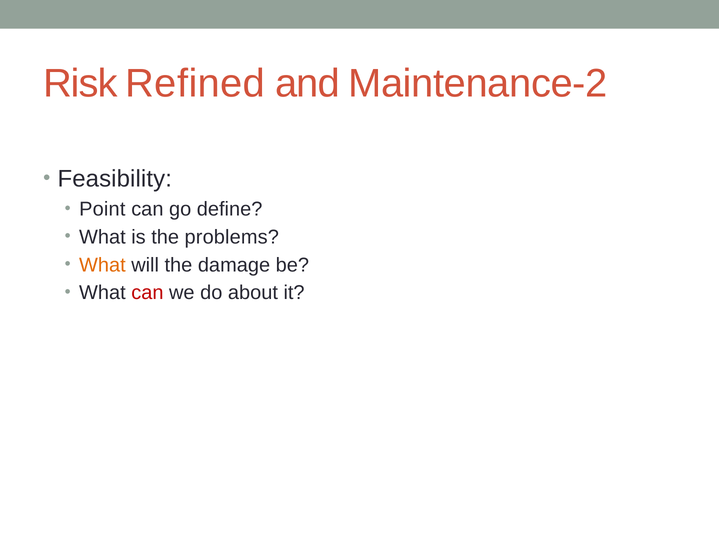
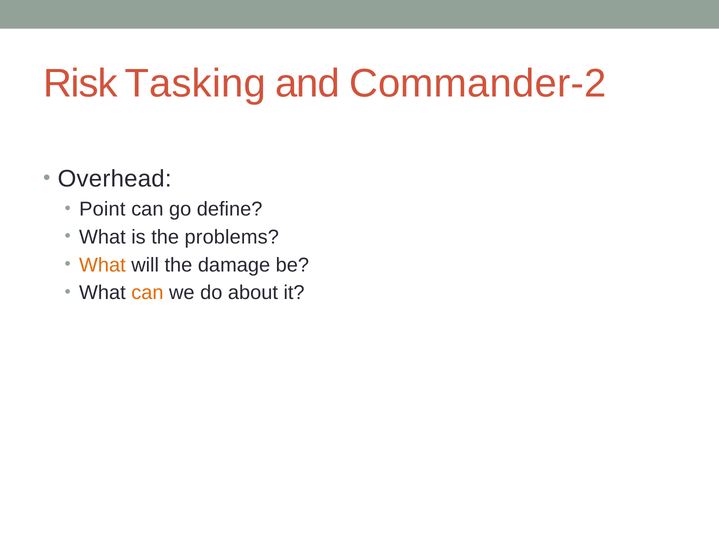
Refined: Refined -> Tasking
Maintenance-2: Maintenance-2 -> Commander-2
Feasibility: Feasibility -> Overhead
can at (147, 293) colour: red -> orange
